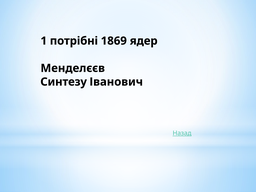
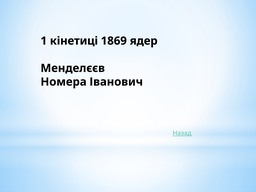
потрібні: потрібні -> кінетиці
Синтезу: Синтезу -> Номера
